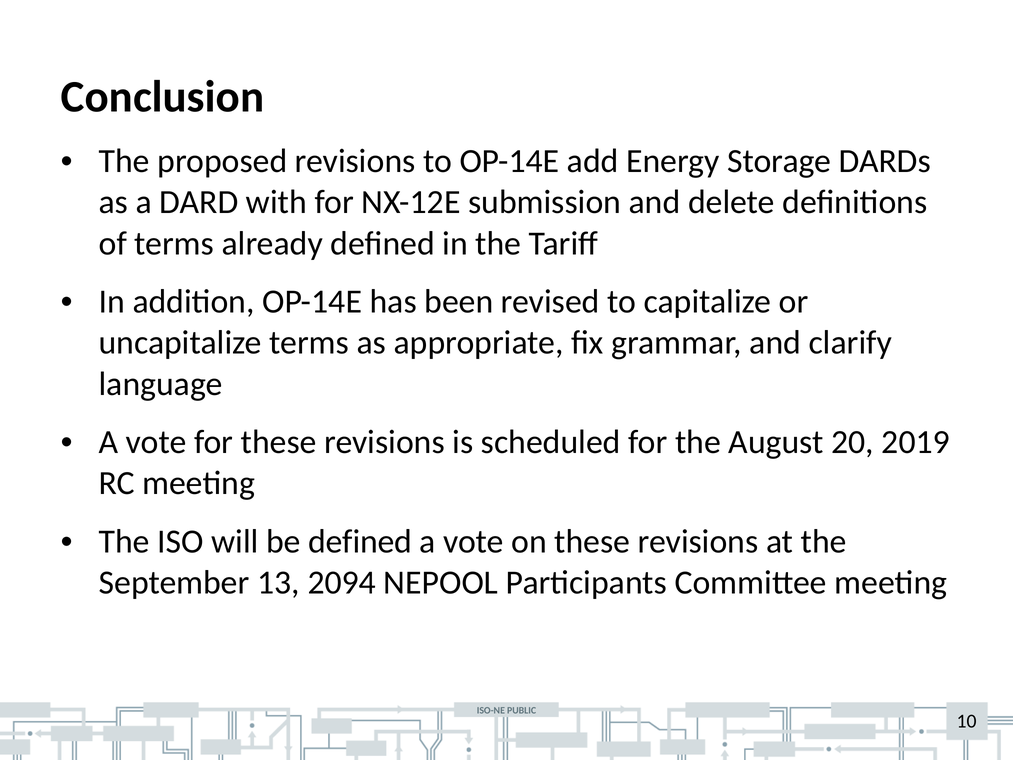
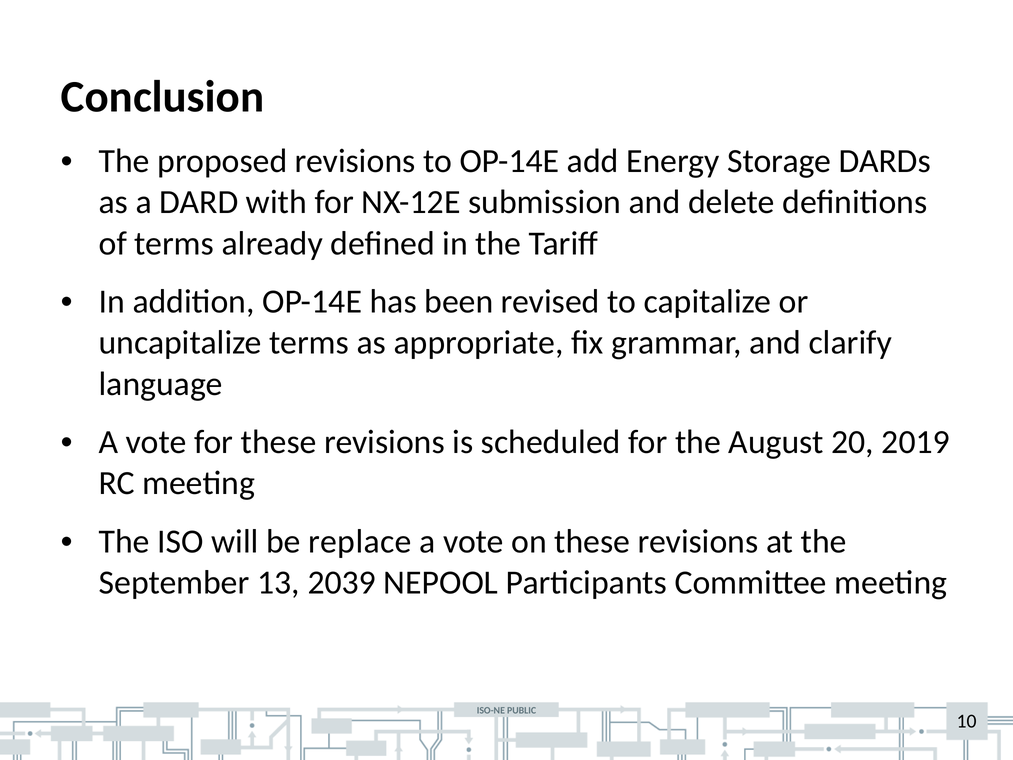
be defined: defined -> replace
2094: 2094 -> 2039
